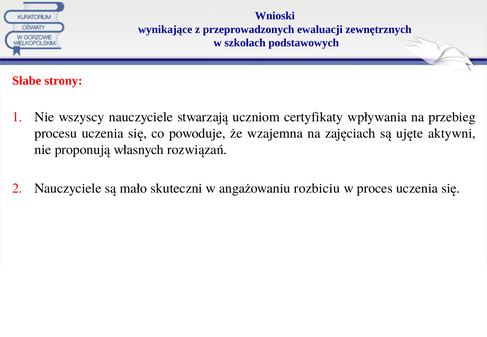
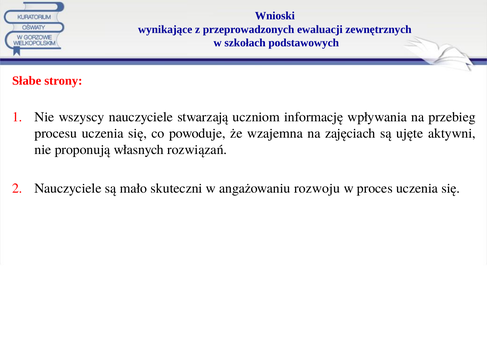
certyfikaty: certyfikaty -> informację
rozbiciu: rozbiciu -> rozwoju
